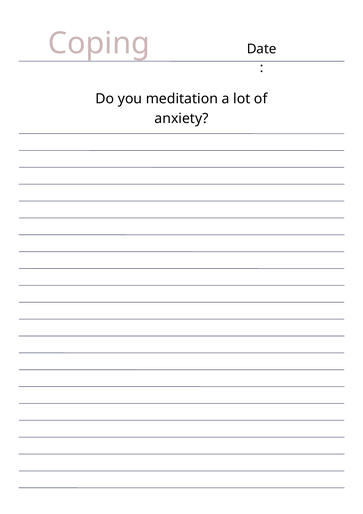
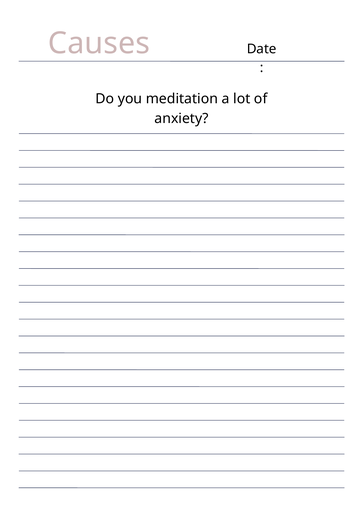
Coping: Coping -> Causes
